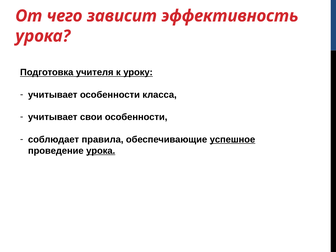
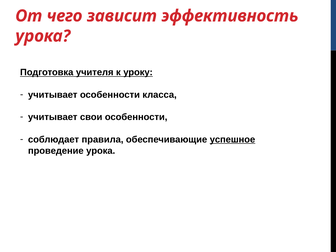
урока at (101, 151) underline: present -> none
